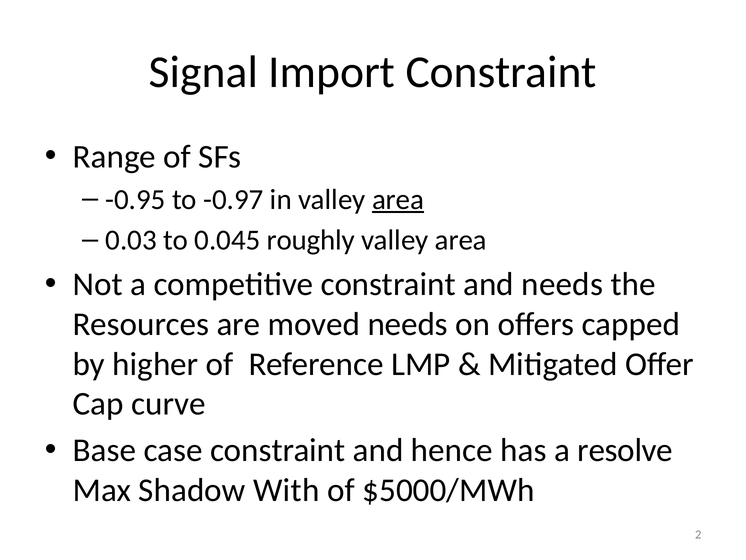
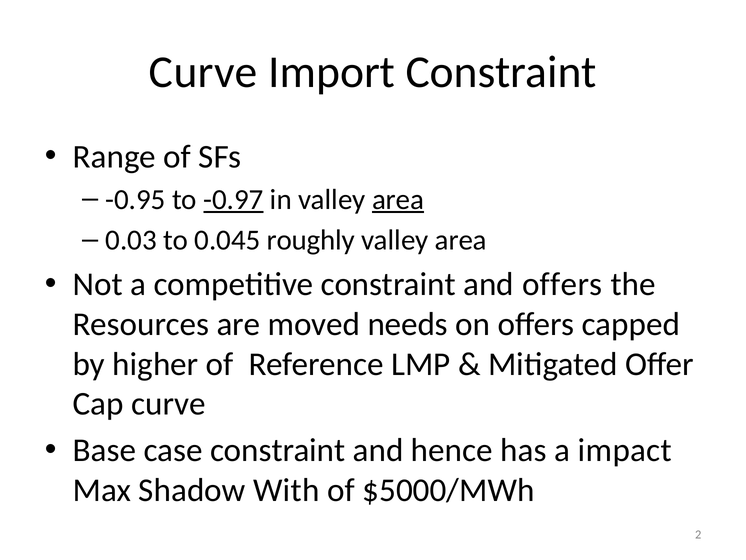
Signal at (203, 72): Signal -> Curve
-0.97 underline: none -> present
and needs: needs -> offers
resolve: resolve -> impact
